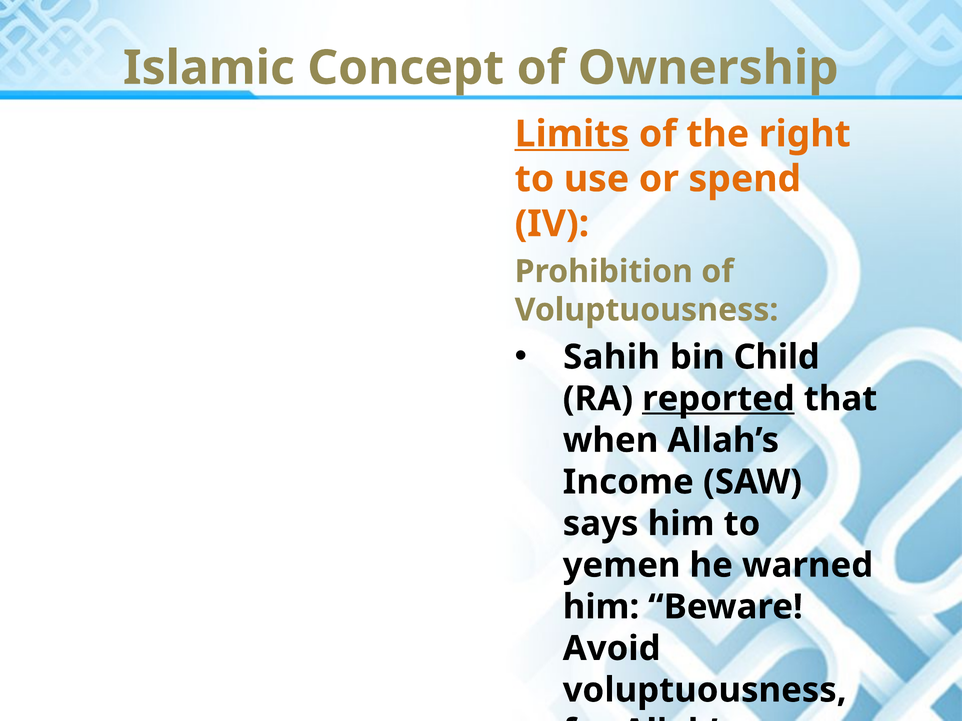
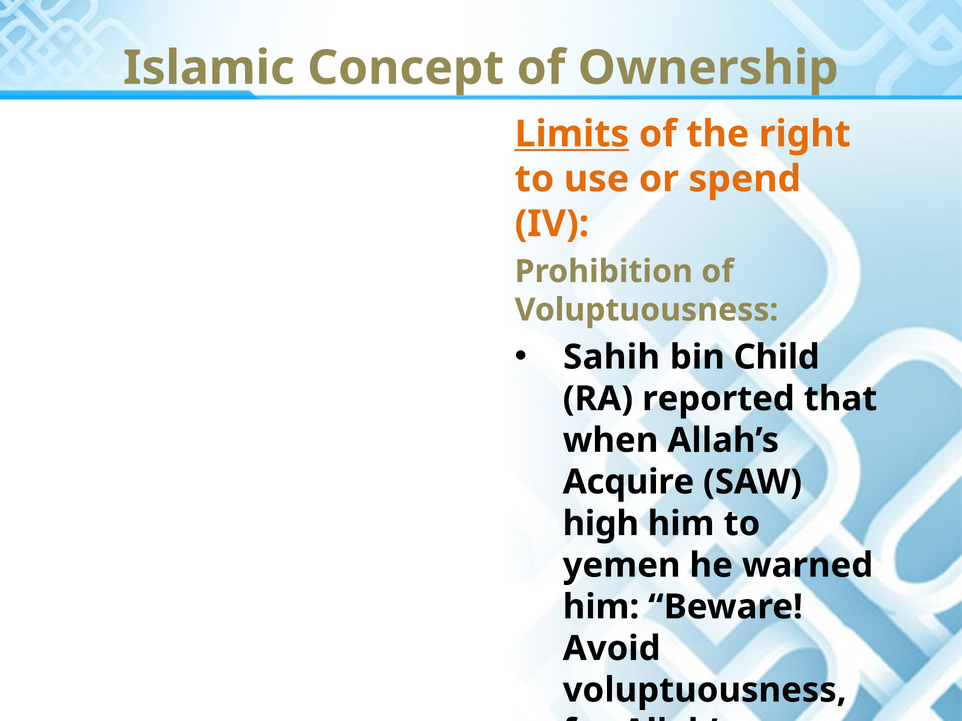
reported underline: present -> none
Income: Income -> Acquire
says: says -> high
